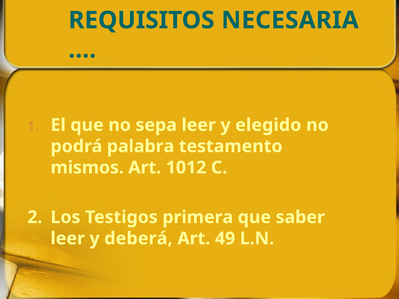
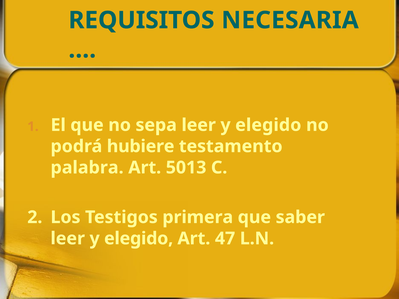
palabra: palabra -> hubiere
mismos: mismos -> palabra
1012: 1012 -> 5013
deberá at (138, 239): deberá -> elegido
49: 49 -> 47
